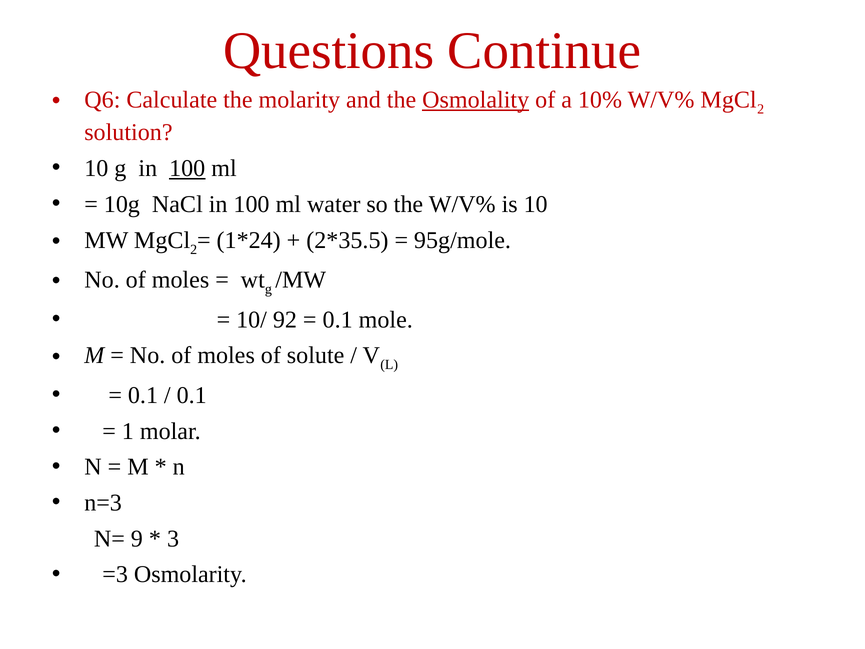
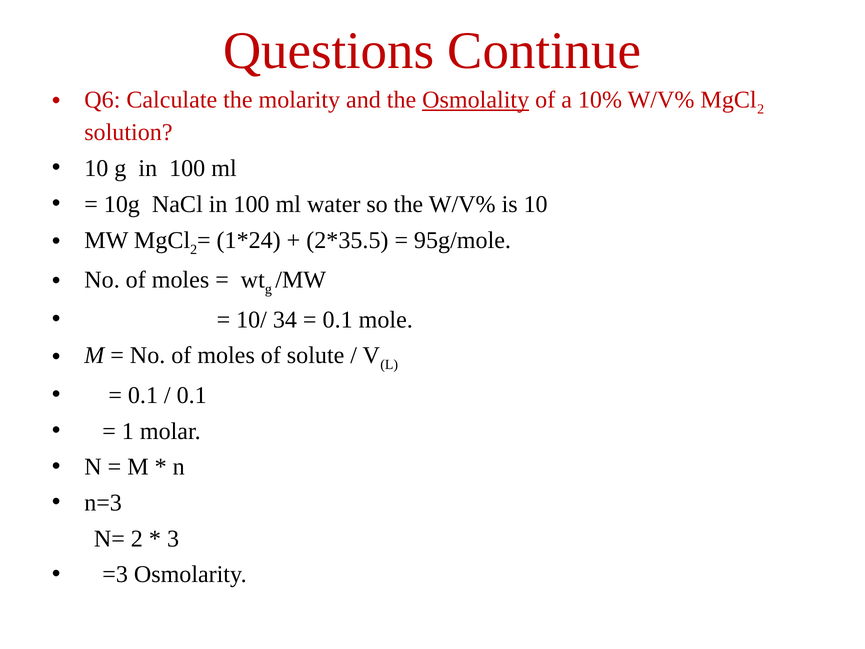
100 at (187, 168) underline: present -> none
92: 92 -> 34
N= 9: 9 -> 2
